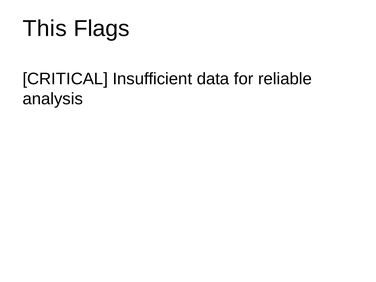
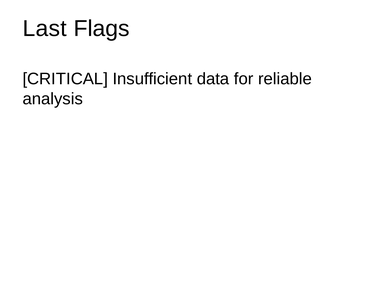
This: This -> Last
